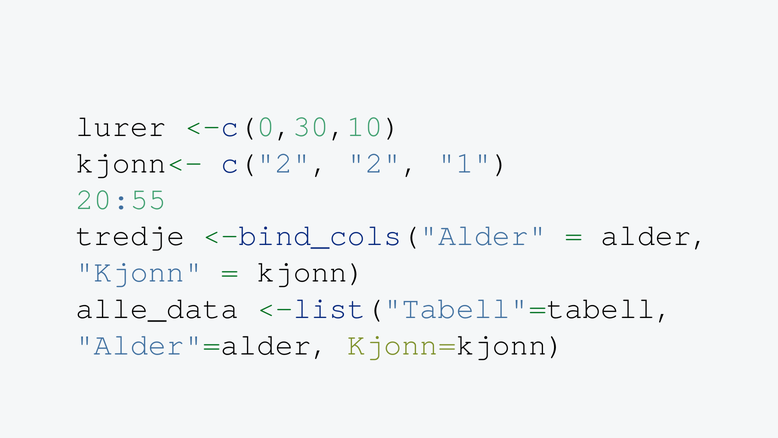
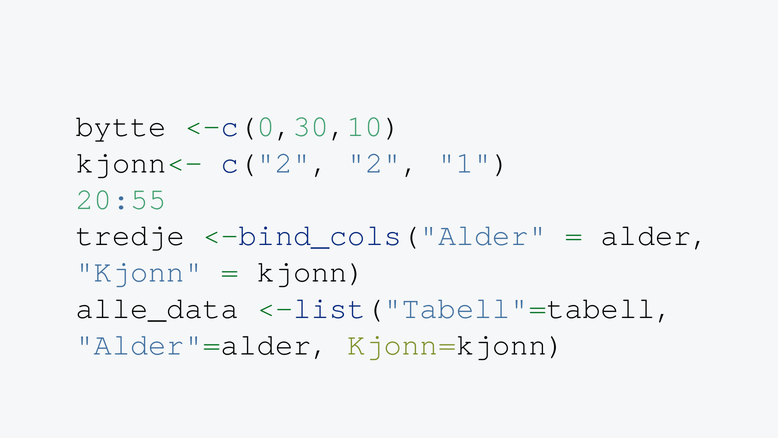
lurer: lurer -> bytte
